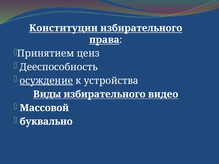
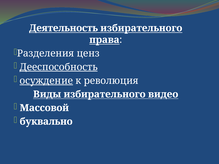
Конституции: Конституции -> Деятельность
Принятием: Принятием -> Разделения
Дееспособность underline: none -> present
устройства: устройства -> революция
